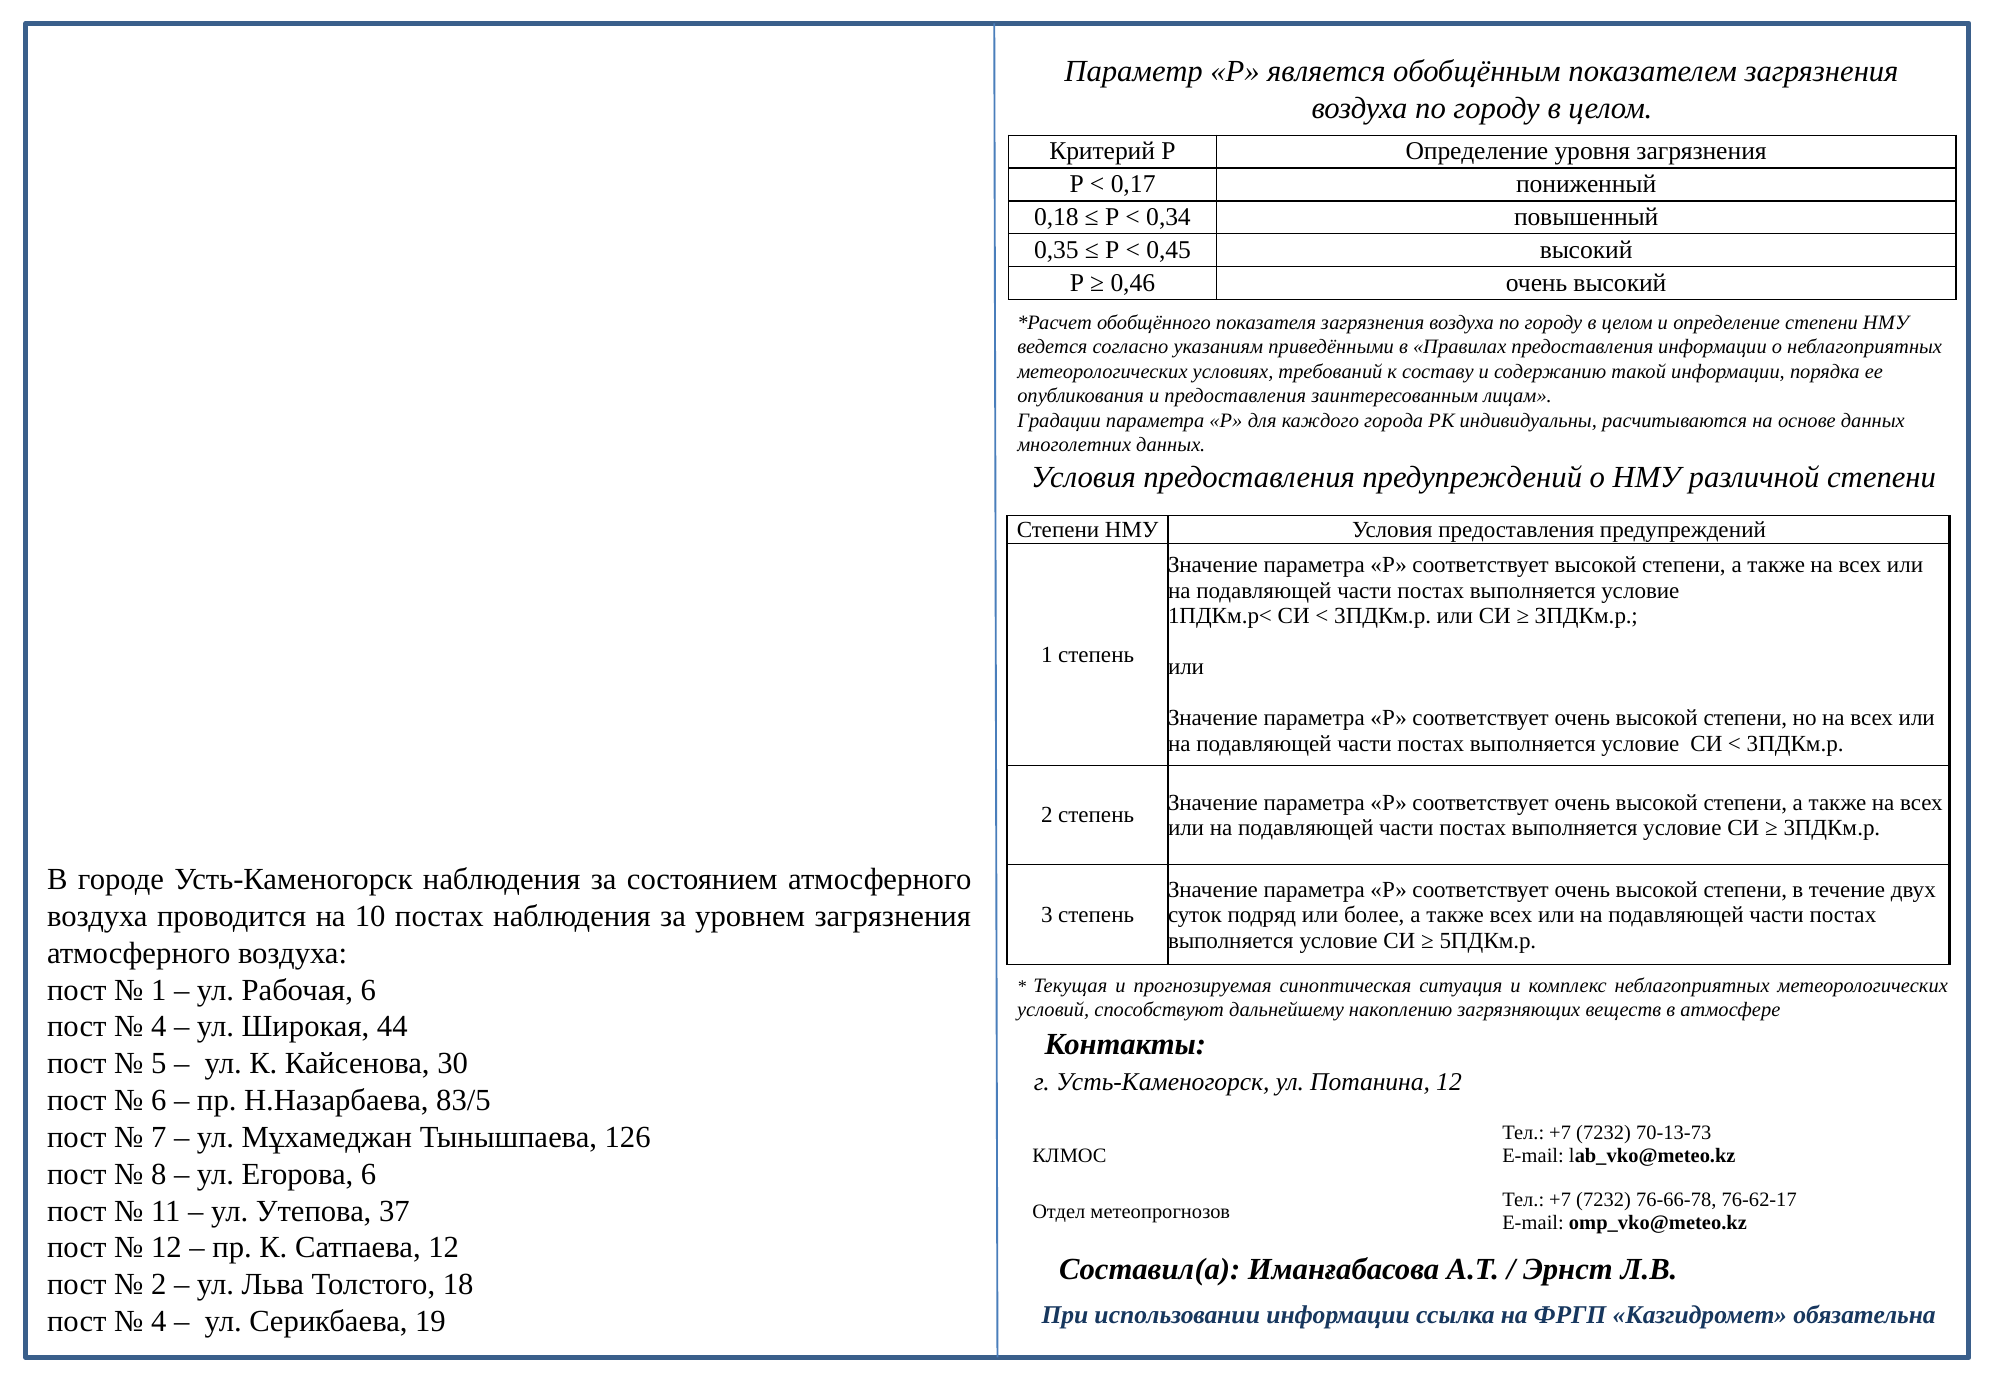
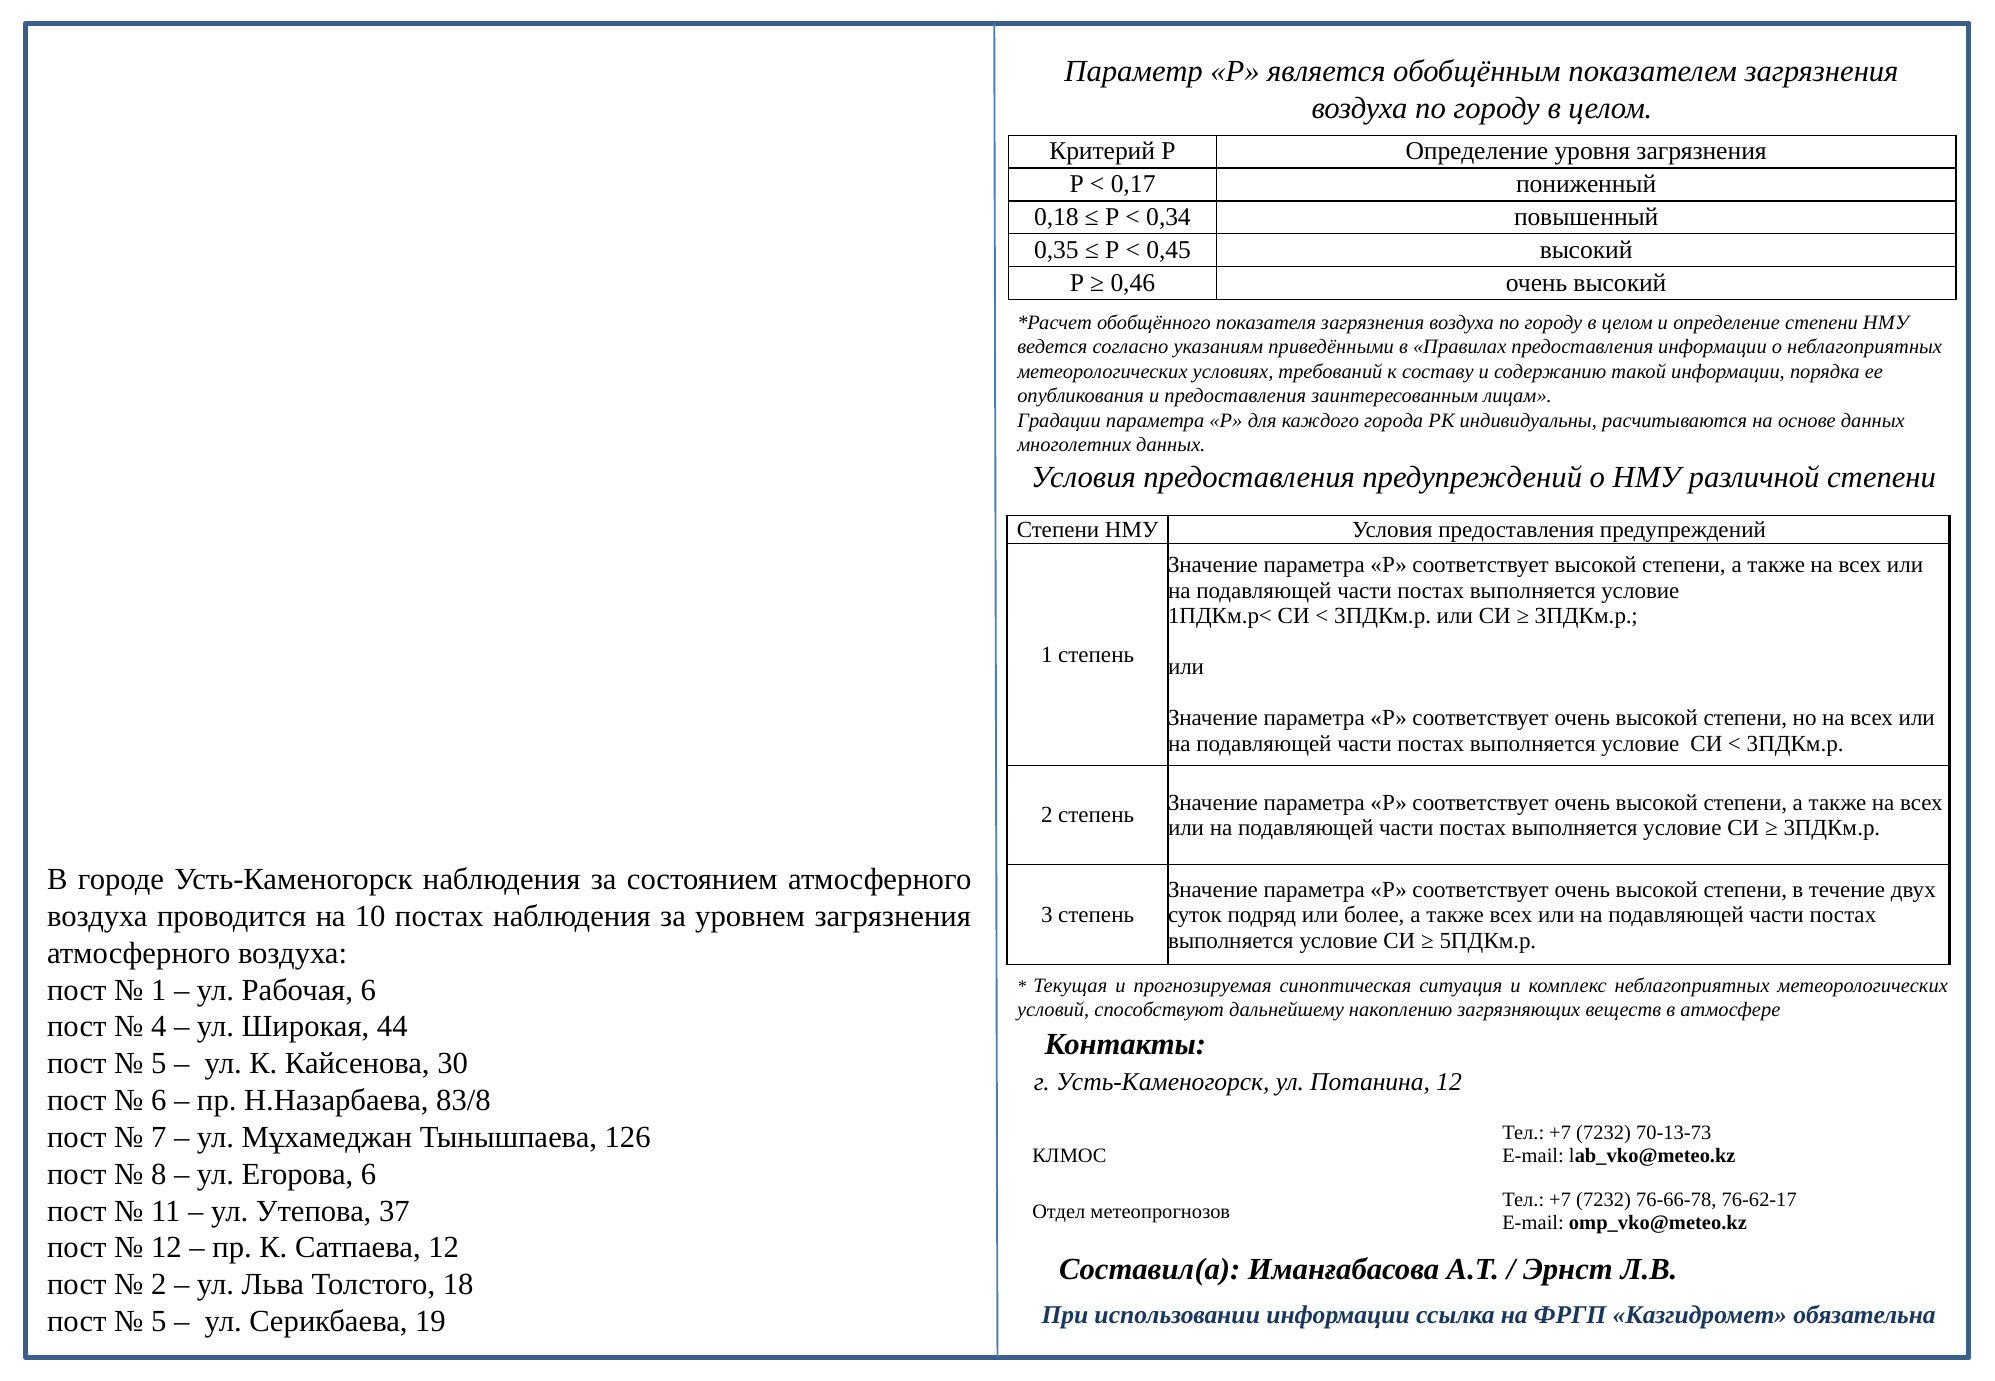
83/5: 83/5 -> 83/8
4 at (159, 1322): 4 -> 5
